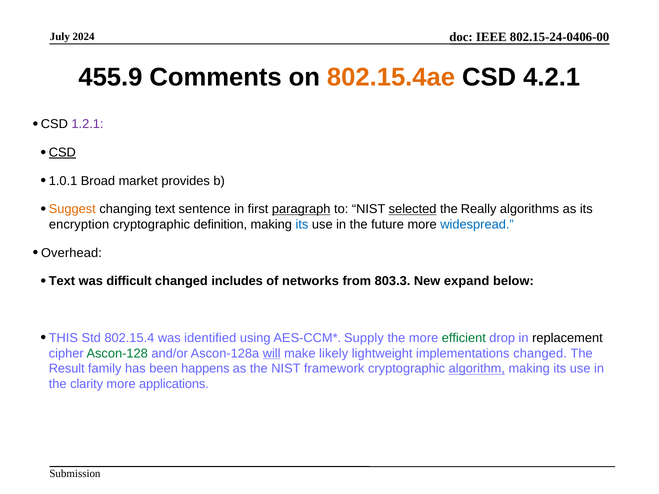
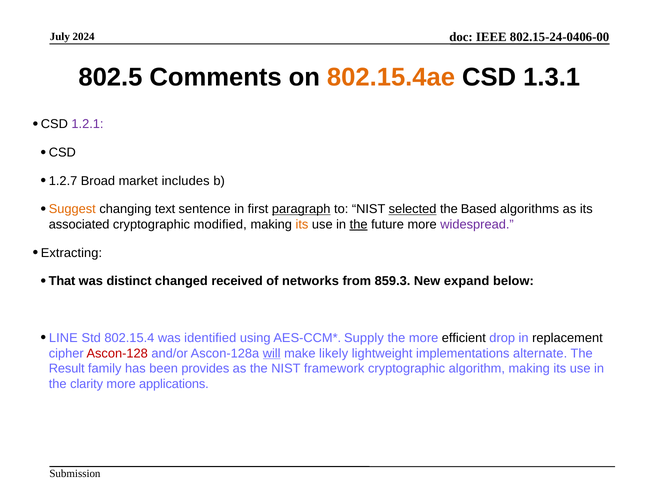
455.9: 455.9 -> 802.5
4.2.1: 4.2.1 -> 1.3.1
CSD at (62, 153) underline: present -> none
1.0.1: 1.0.1 -> 1.2.7
provides: provides -> includes
Really: Really -> Based
encryption: encryption -> associated
definition: definition -> modified
its at (302, 225) colour: blue -> orange
the at (359, 225) underline: none -> present
widespread colour: blue -> purple
Overhead: Overhead -> Extracting
Text at (62, 281): Text -> That
difficult: difficult -> distinct
includes: includes -> received
803.3: 803.3 -> 859.3
THIS: THIS -> LINE
efficient colour: green -> black
Ascon-128 colour: green -> red
implementations changed: changed -> alternate
happens: happens -> provides
algorithm underline: present -> none
